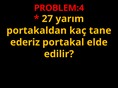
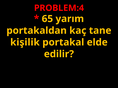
27: 27 -> 65
ederiz: ederiz -> kişilik
